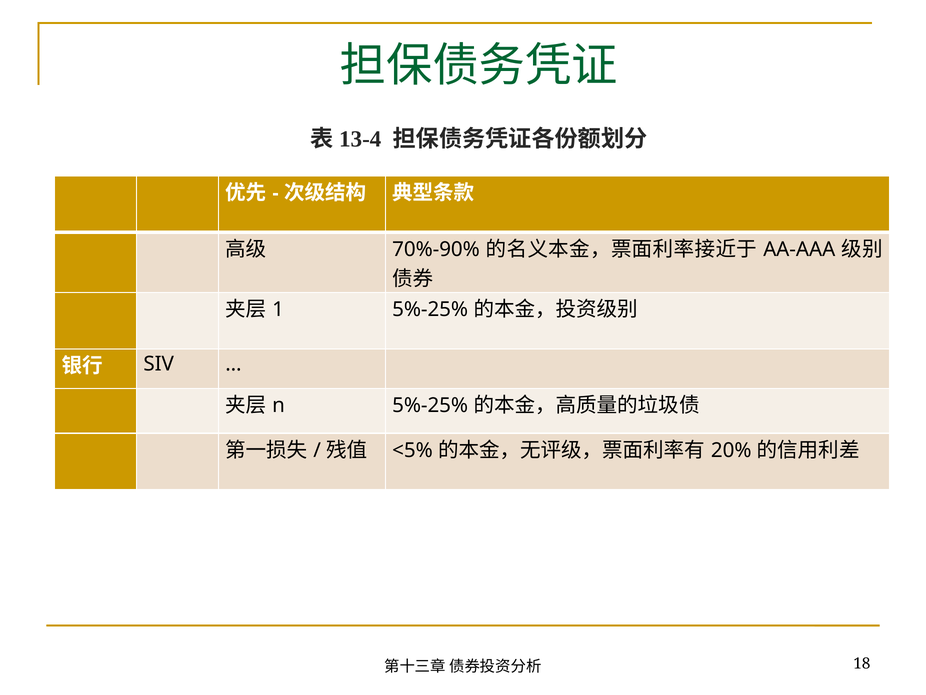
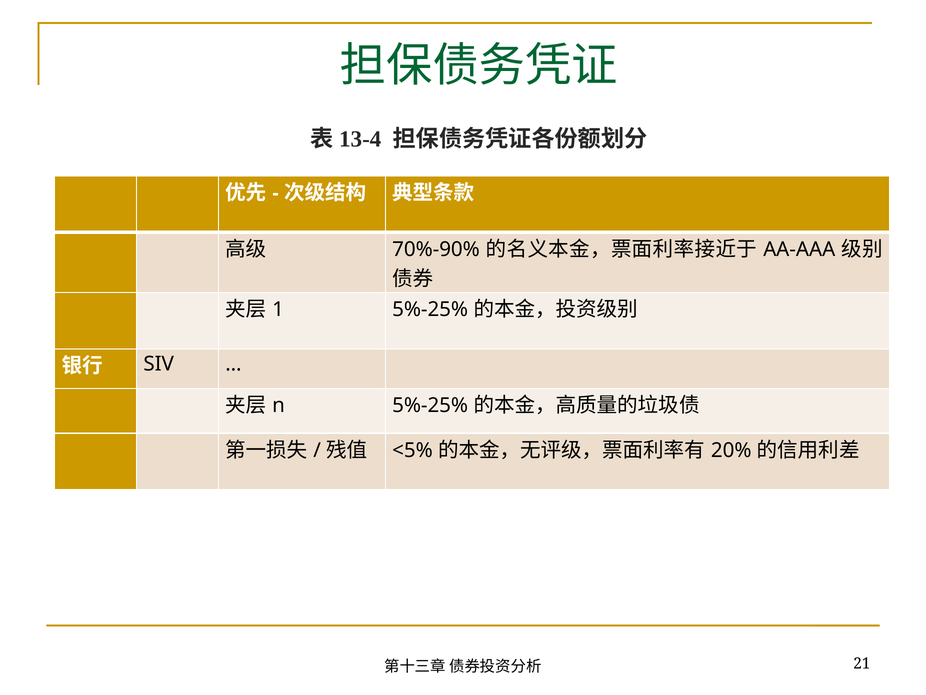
18: 18 -> 21
